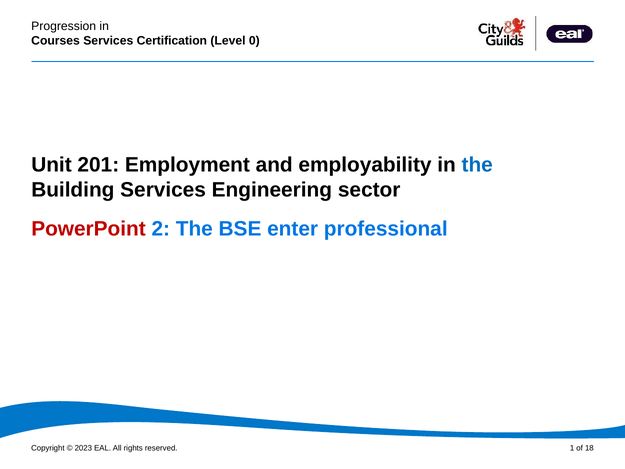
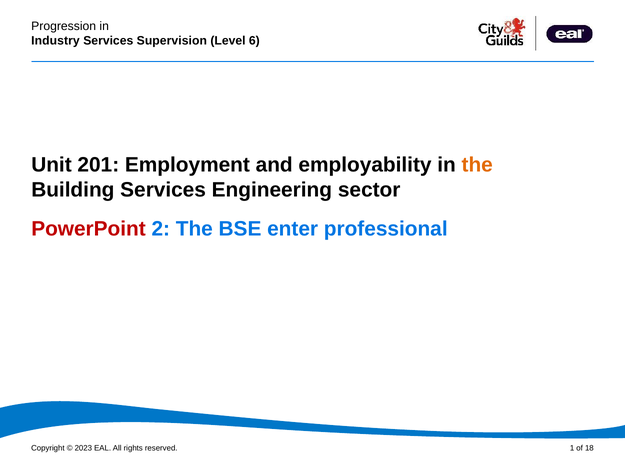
Courses: Courses -> Industry
Certification: Certification -> Supervision
0: 0 -> 6
the at (477, 165) colour: blue -> orange
